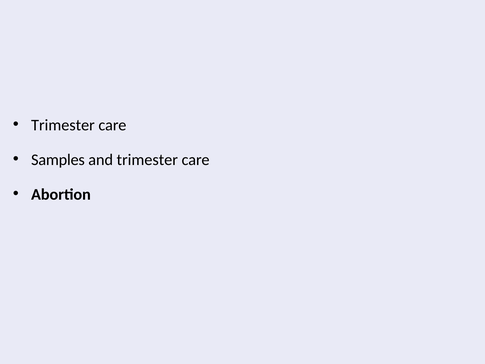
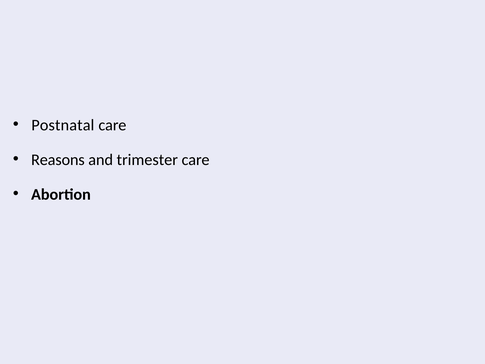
Trimester at (63, 125): Trimester -> Postnatal
Samples: Samples -> Reasons
